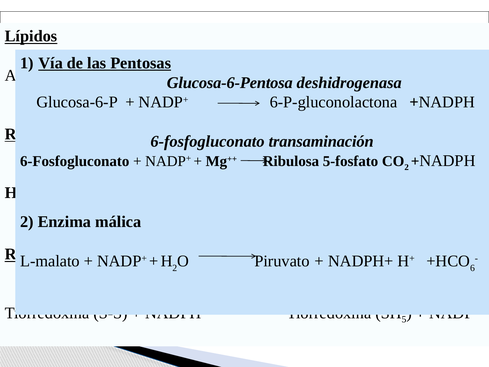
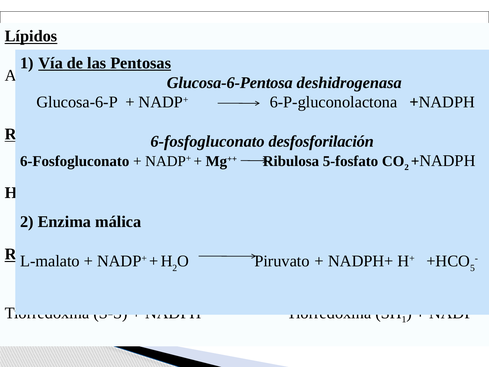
transaminación: transaminación -> desfosforilación
6: 6 -> 5
5 at (404, 319): 5 -> 1
